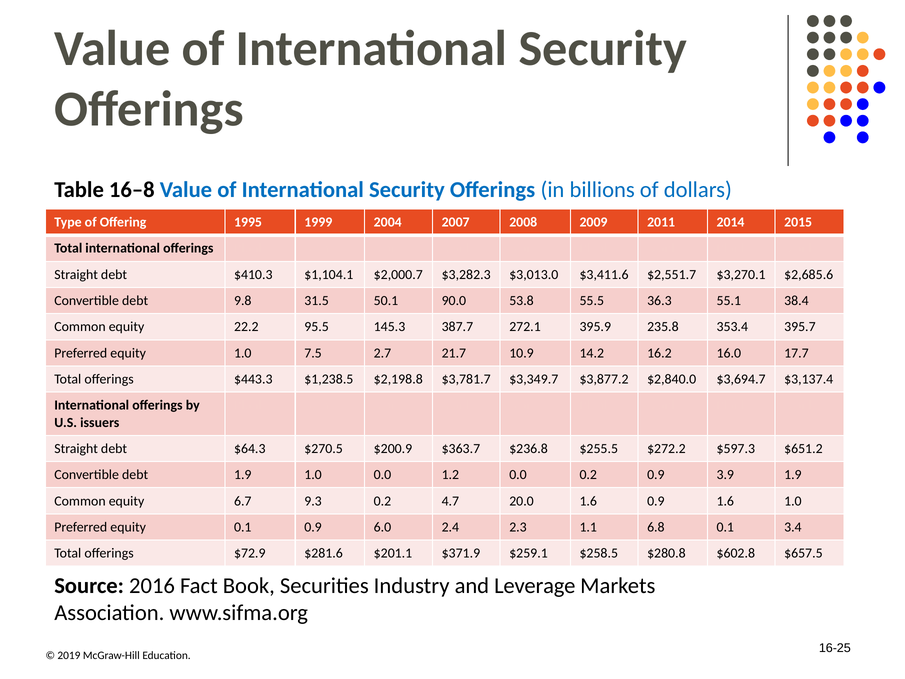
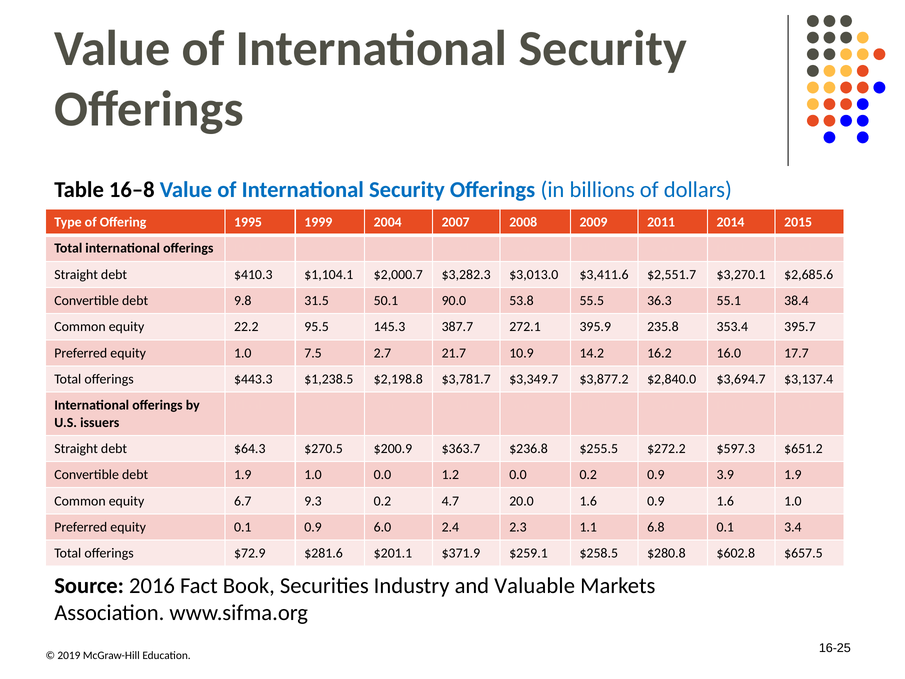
Leverage: Leverage -> Valuable
